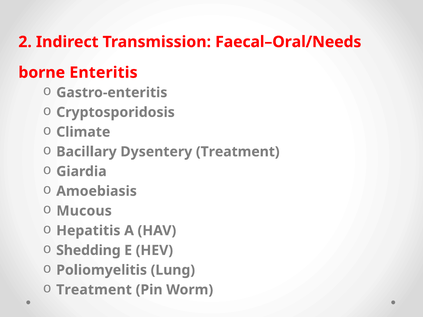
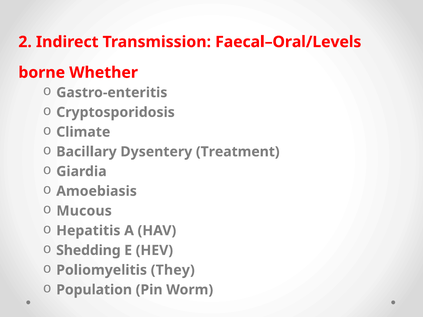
Faecal–Oral/Needs: Faecal–Oral/Needs -> Faecal–Oral/Levels
Enteritis: Enteritis -> Whether
Lung: Lung -> They
Treatment at (94, 290): Treatment -> Population
